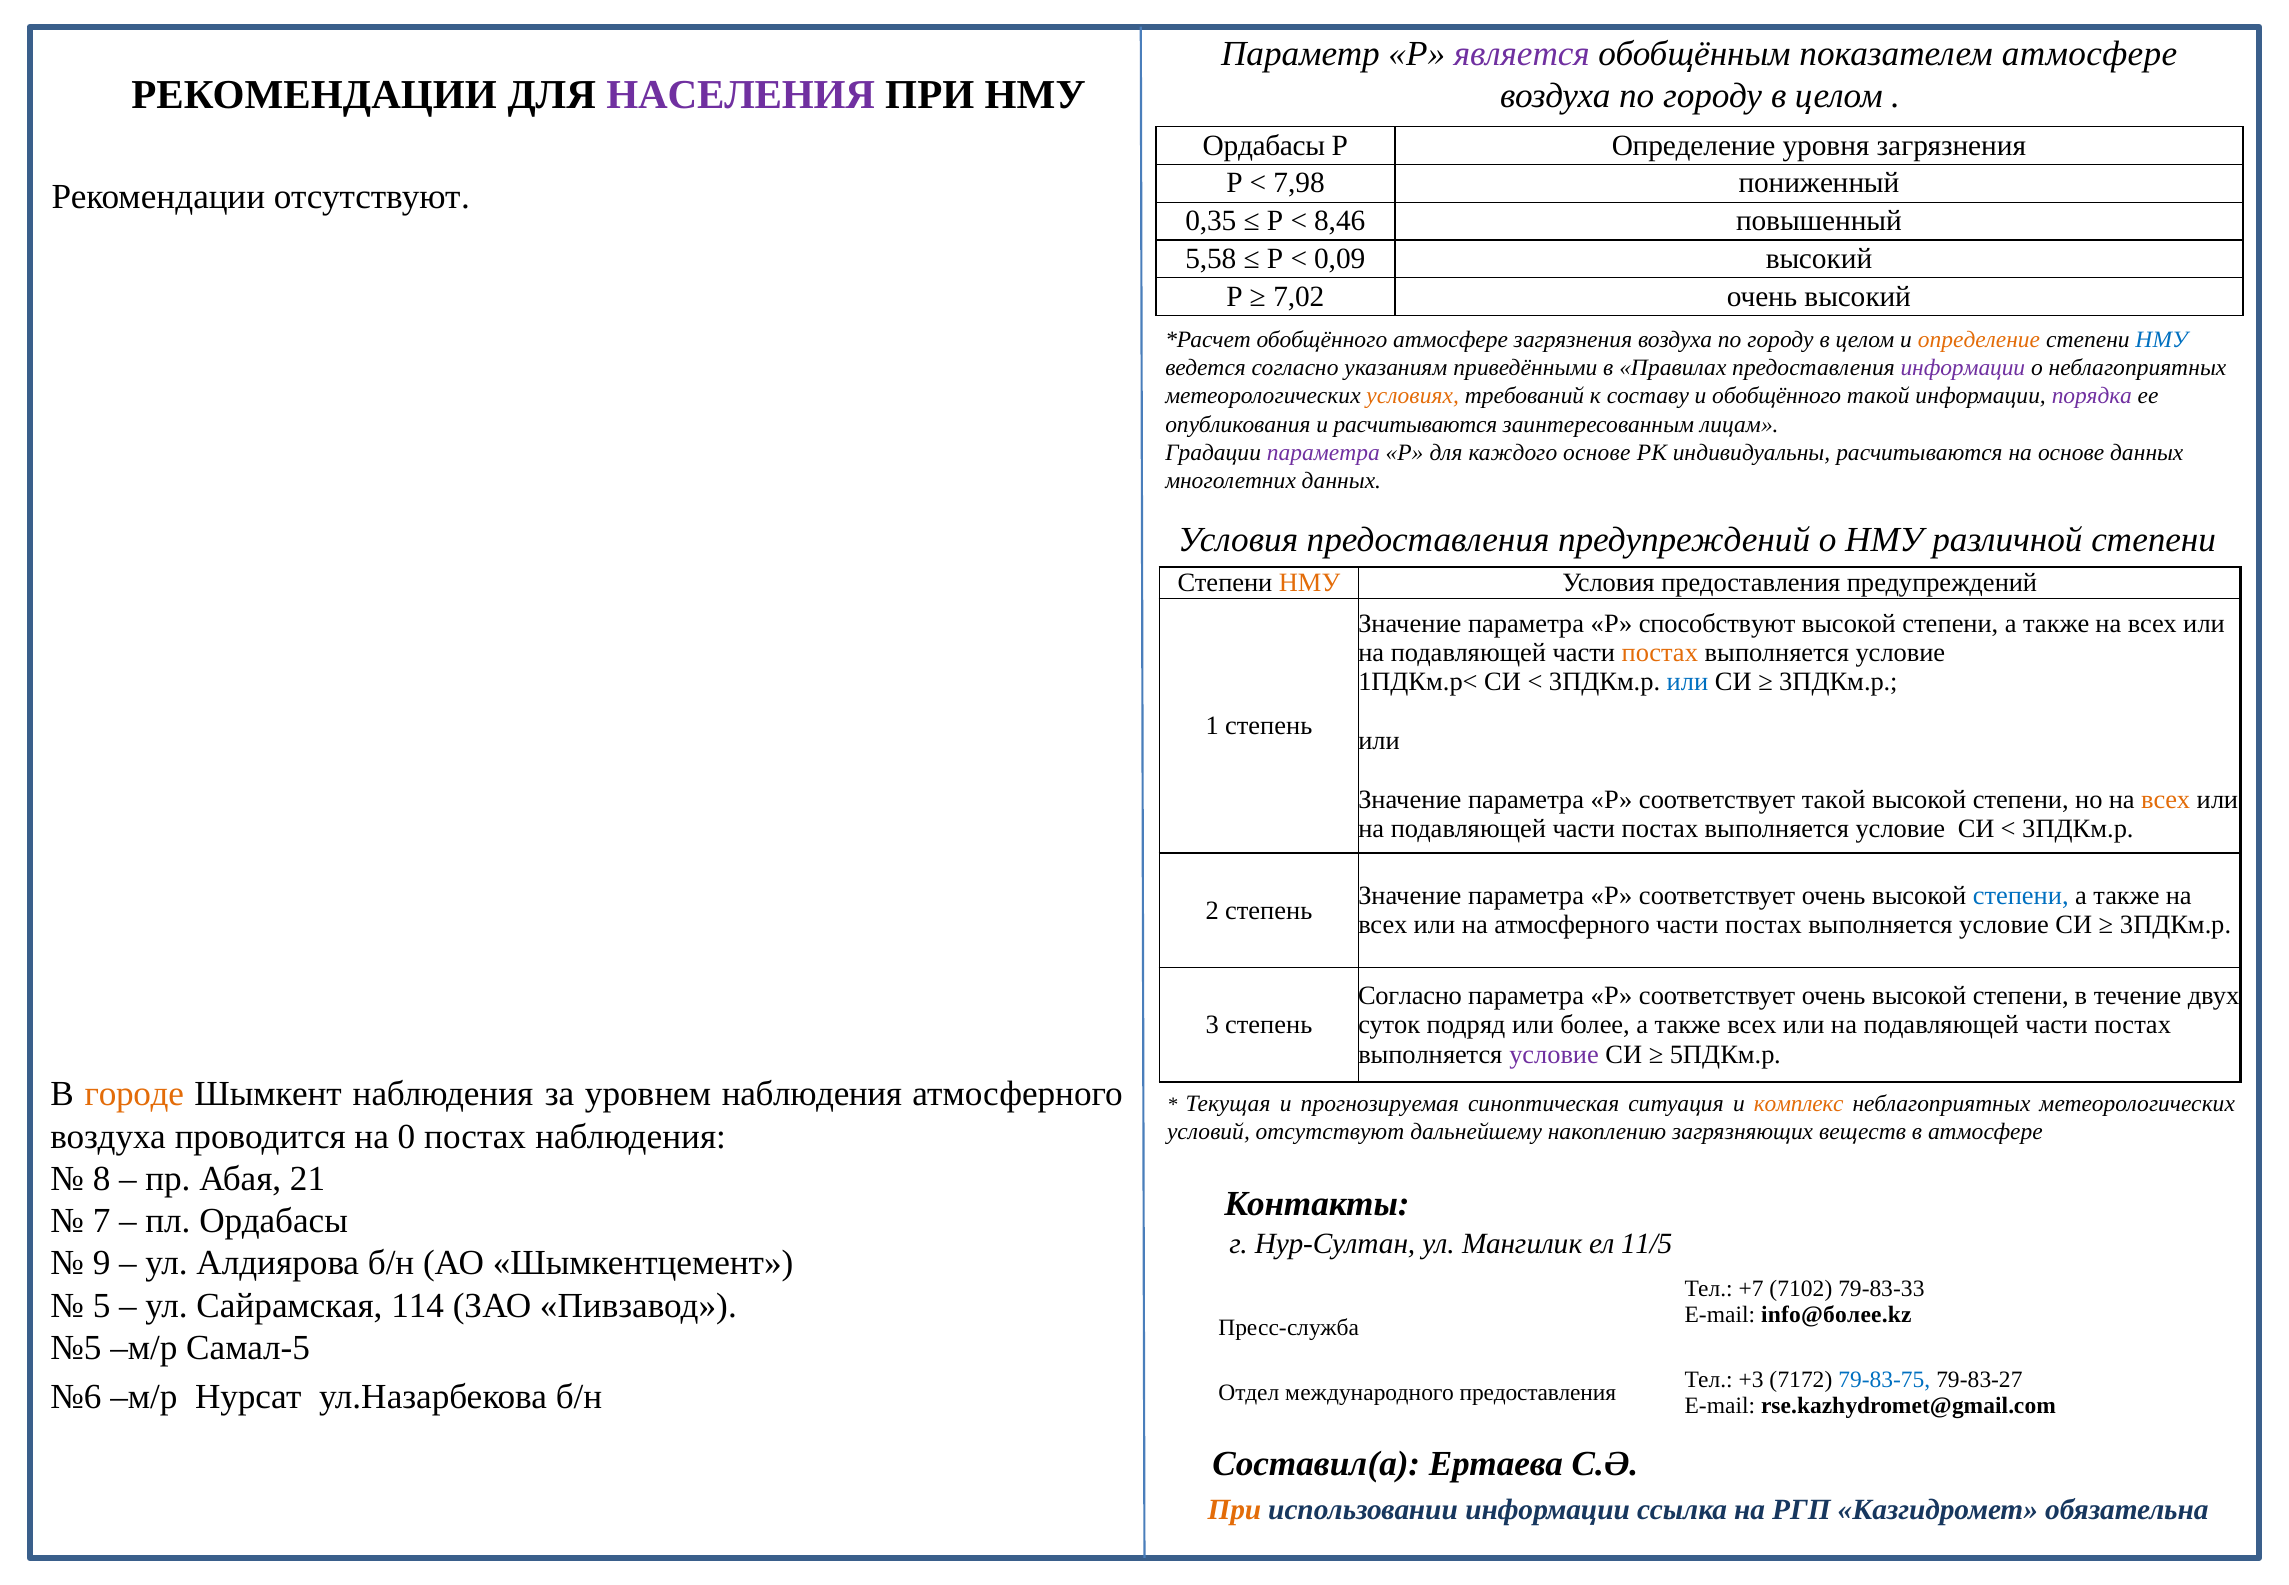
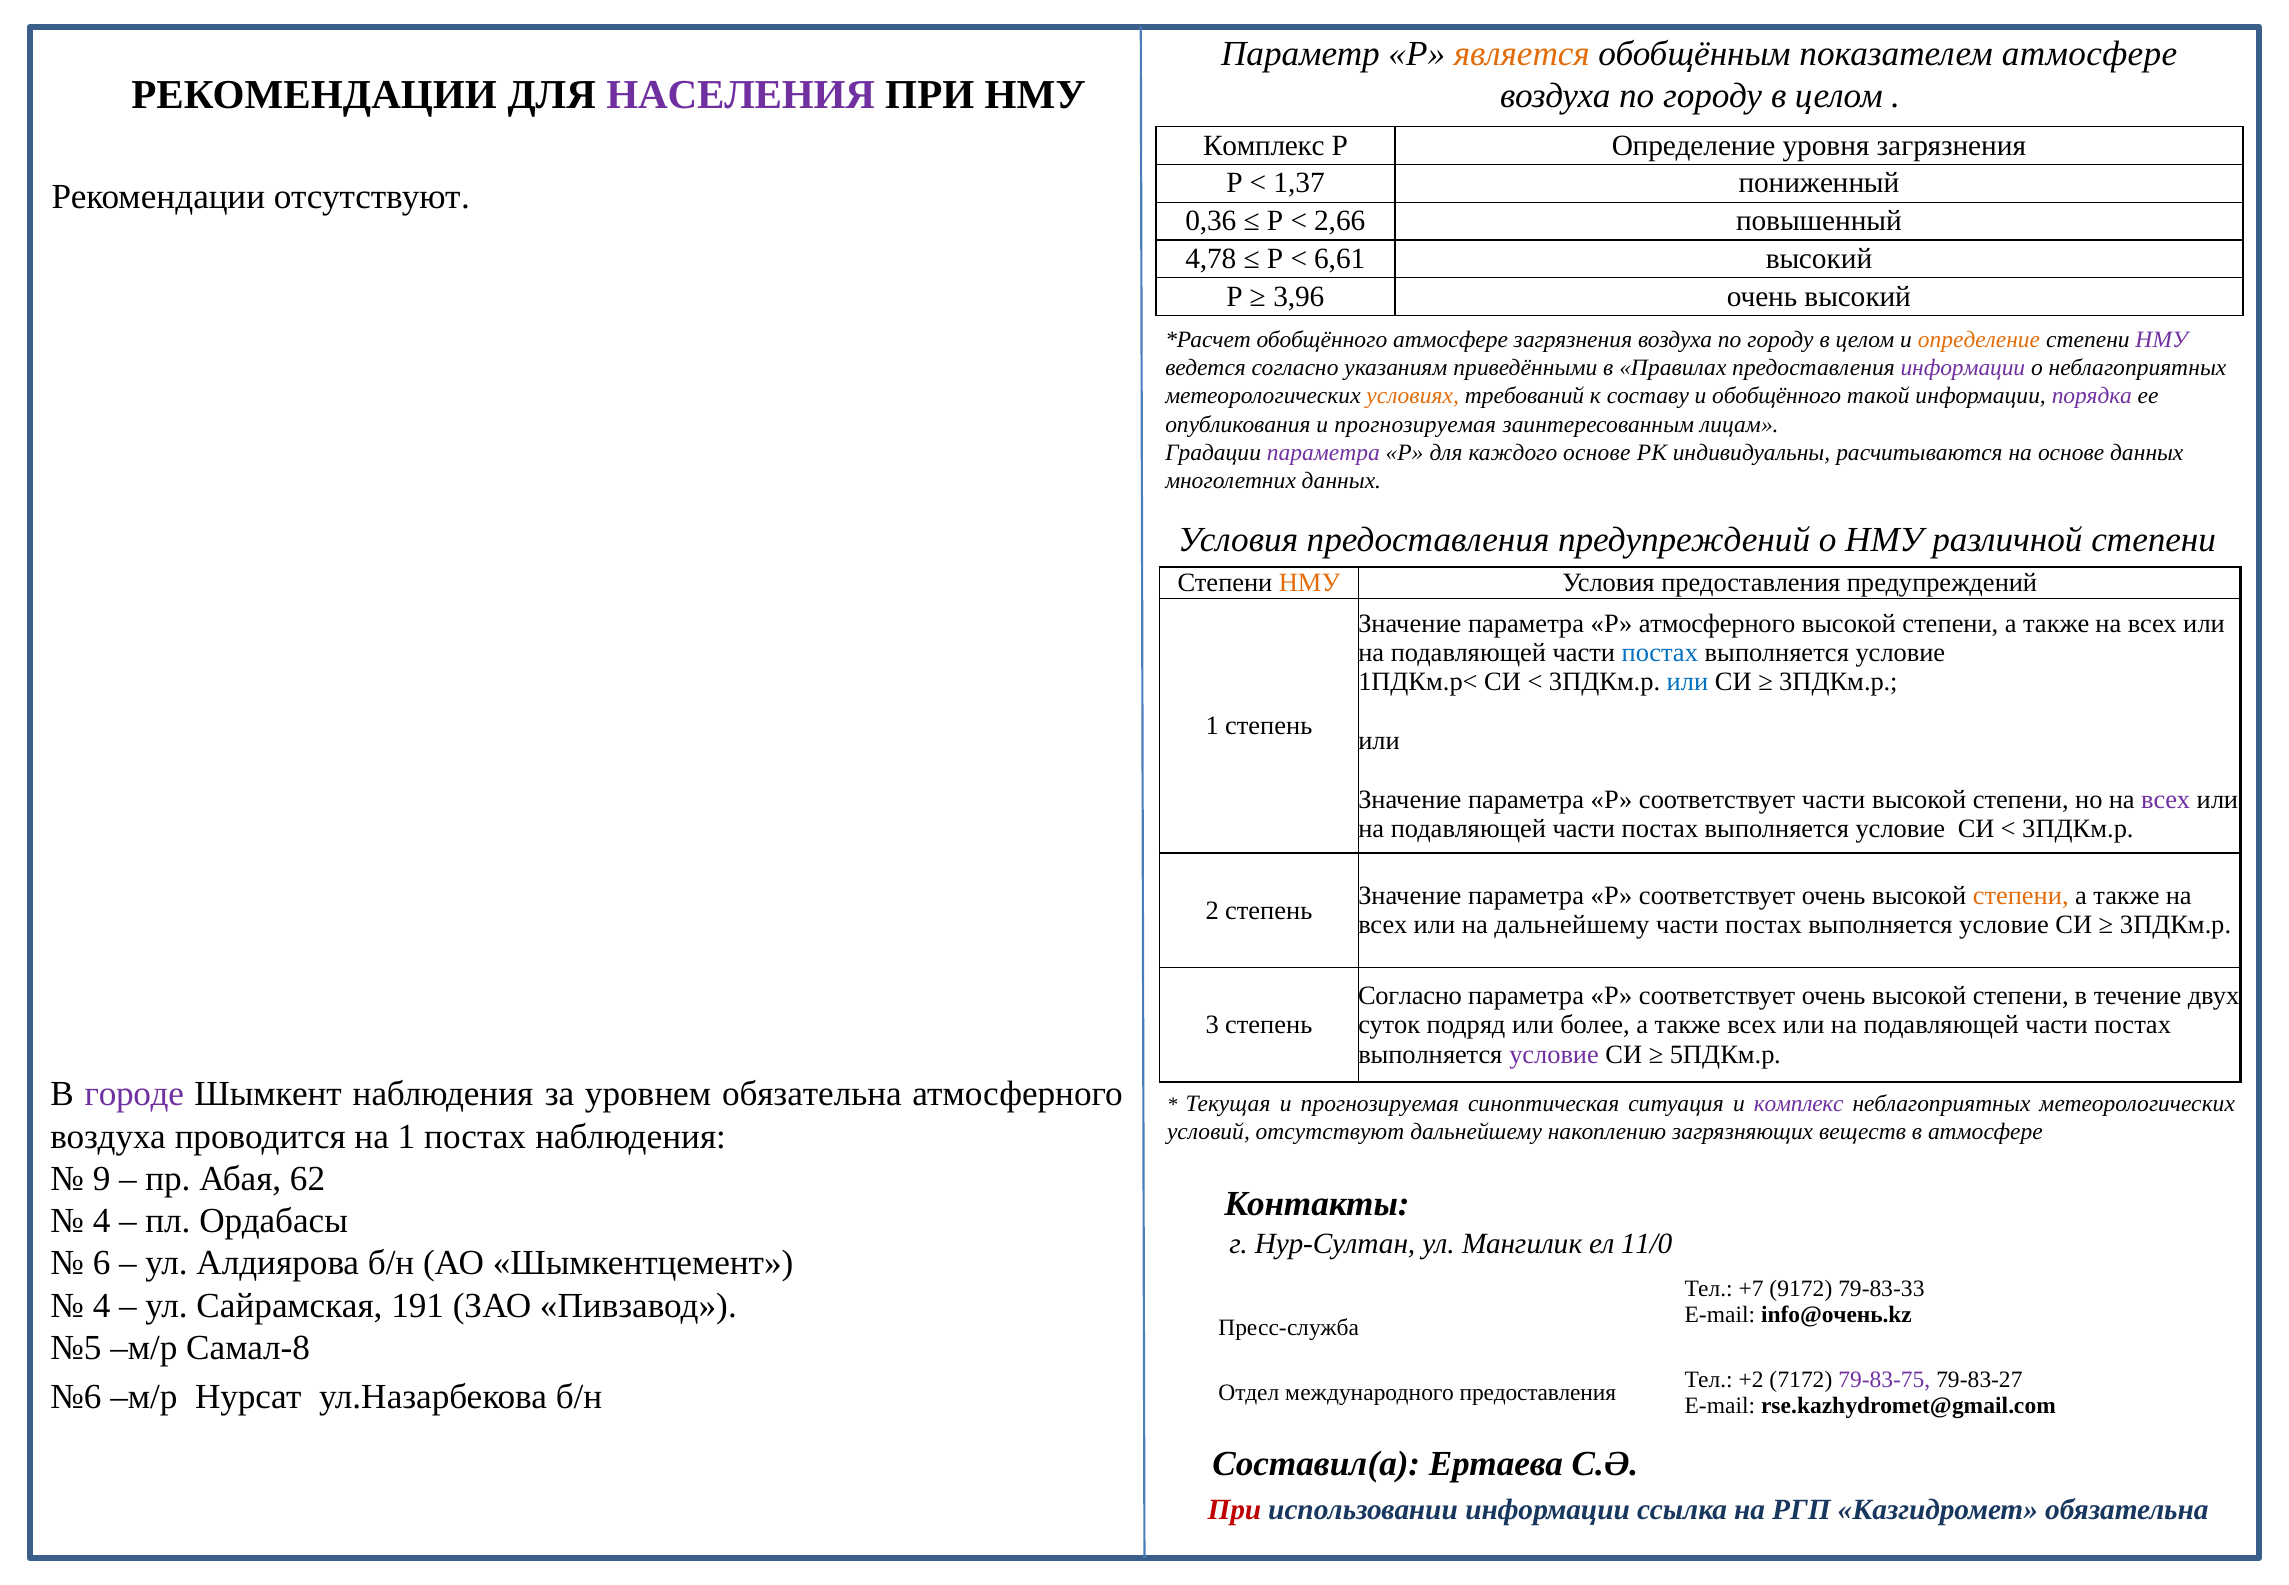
является colour: purple -> orange
Ордабасы at (1264, 145): Ордабасы -> Комплекс
7,98: 7,98 -> 1,37
0,35: 0,35 -> 0,36
8,46: 8,46 -> 2,66
5,58: 5,58 -> 4,78
0,09: 0,09 -> 6,61
7,02: 7,02 -> 3,96
НМУ at (2162, 340) colour: blue -> purple
опубликования и расчитываются: расчитываются -> прогнозируемая
Р способствуют: способствуют -> атмосферного
постах at (1660, 653) colour: orange -> blue
соответствует такой: такой -> части
всех at (2166, 799) colour: orange -> purple
степени at (2021, 896) colour: blue -> orange
на атмосферного: атмосферного -> дальнейшему
городе colour: orange -> purple
уровнем наблюдения: наблюдения -> обязательна
комплекс at (1799, 1104) colour: orange -> purple
на 0: 0 -> 1
8: 8 -> 9
21: 21 -> 62
7 at (102, 1221): 7 -> 4
11/5: 11/5 -> 11/0
9: 9 -> 6
7102: 7102 -> 9172
5 at (102, 1305): 5 -> 4
114: 114 -> 191
info@более.kz: info@более.kz -> info@очень.kz
Самал-5: Самал-5 -> Самал-8
+3: +3 -> +2
79-83-75 colour: blue -> purple
При at (1234, 1509) colour: orange -> red
